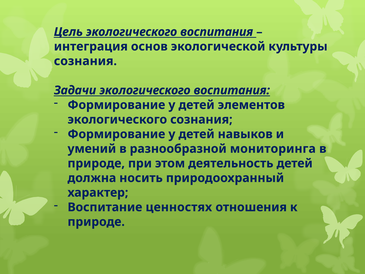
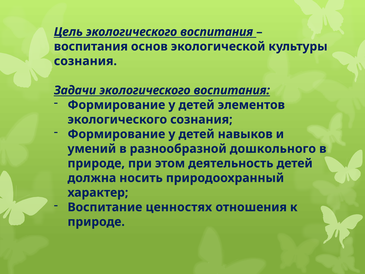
интеграция at (91, 46): интеграция -> воспитания
мониторинга: мониторинга -> дошкольного
